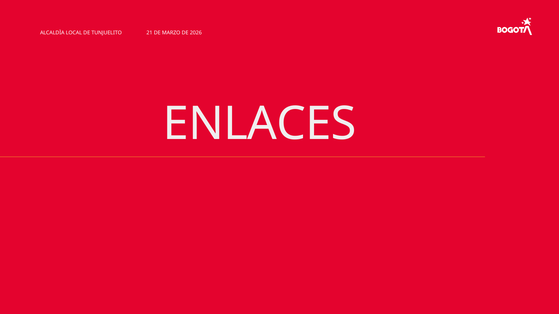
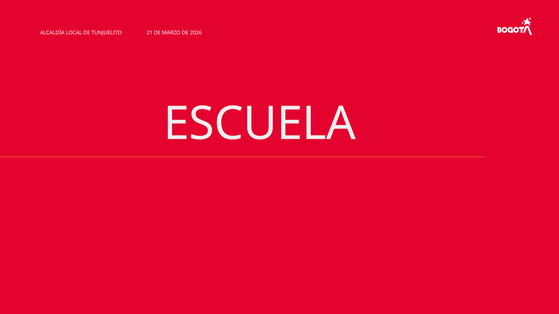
ENLACES: ENLACES -> ESCUELA
